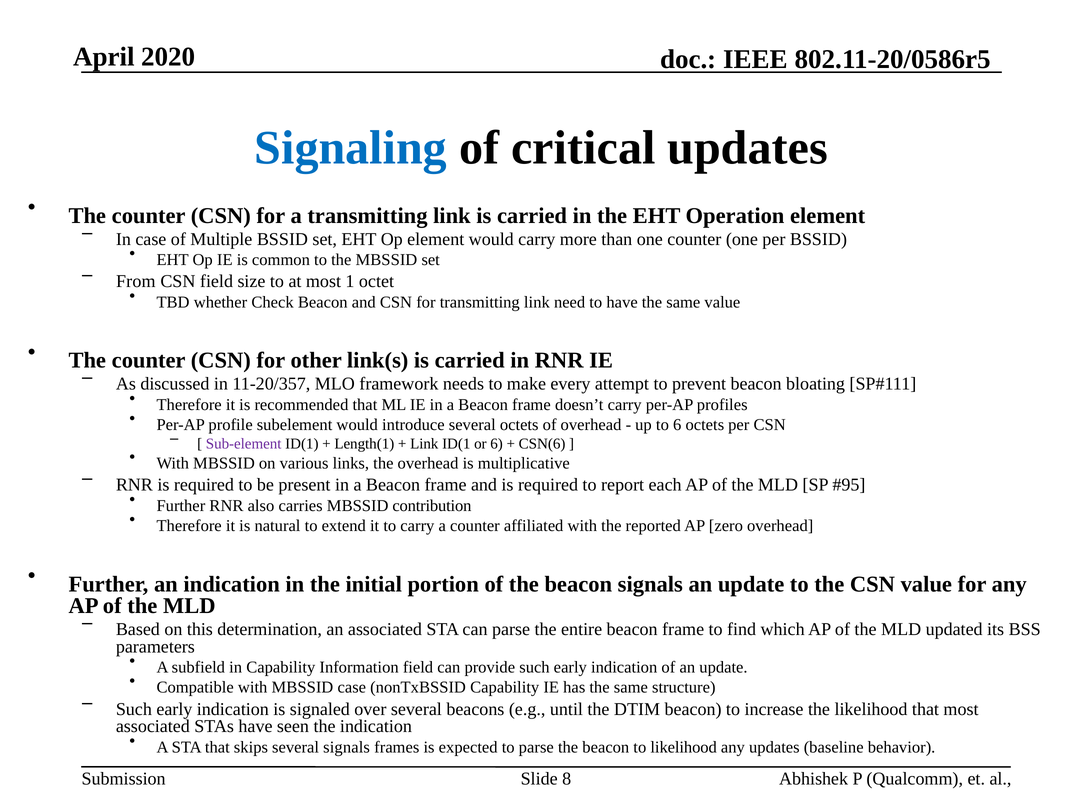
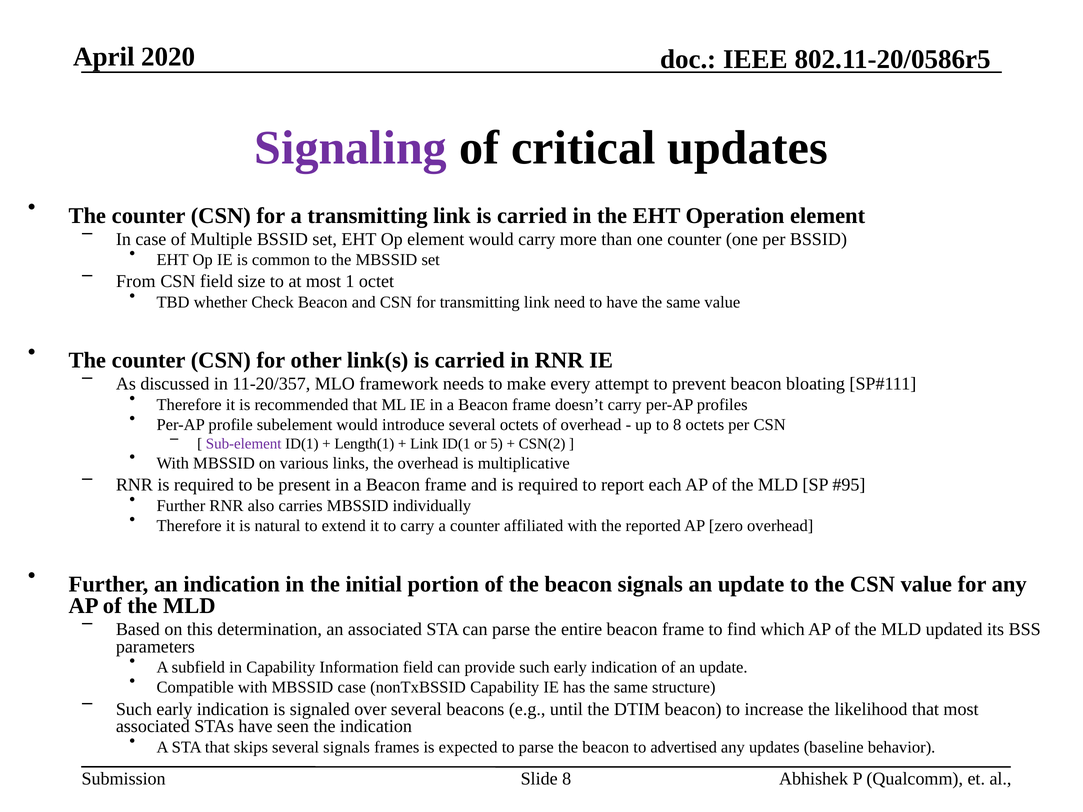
Signaling colour: blue -> purple
to 6: 6 -> 8
or 6: 6 -> 5
CSN(6: CSN(6 -> CSN(2
contribution: contribution -> individually
to likelihood: likelihood -> advertised
